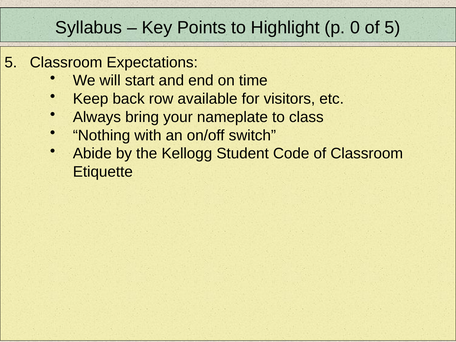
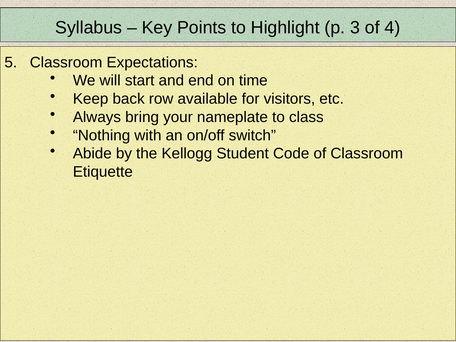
0: 0 -> 3
of 5: 5 -> 4
